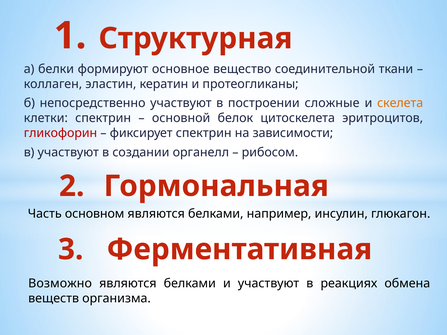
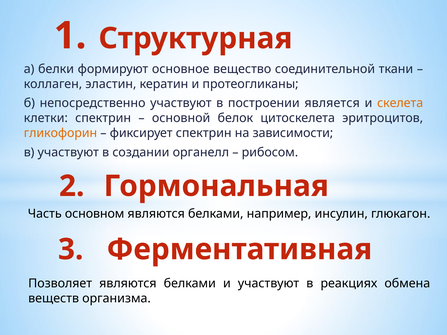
сложные: сложные -> является
гликофорин colour: red -> orange
Возможно: Возможно -> Позволяет
